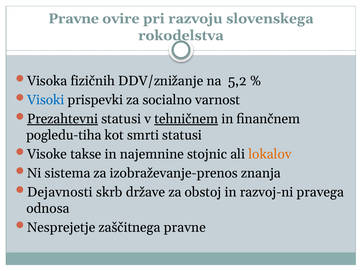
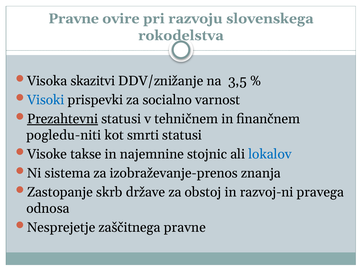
fizičnih: fizičnih -> skazitvi
5,2: 5,2 -> 3,5
tehničnem underline: present -> none
pogledu-tiha: pogledu-tiha -> pogledu-niti
lokalov colour: orange -> blue
Dejavnosti: Dejavnosti -> Zastopanje
